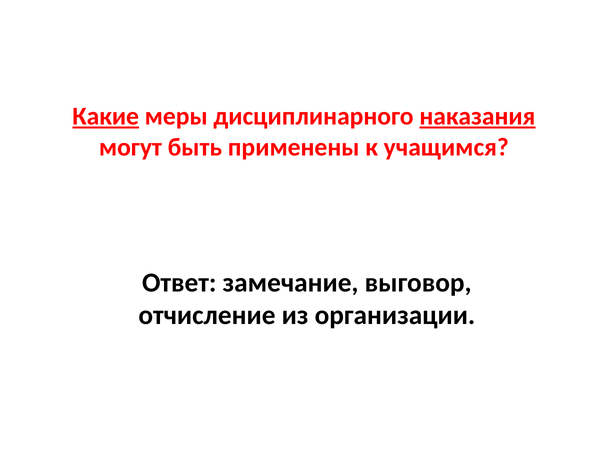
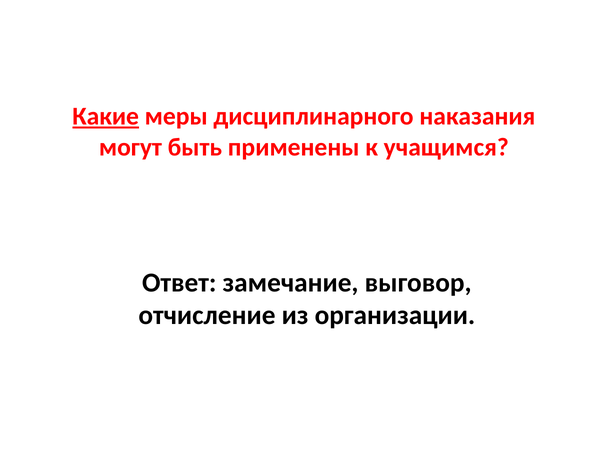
наказания underline: present -> none
